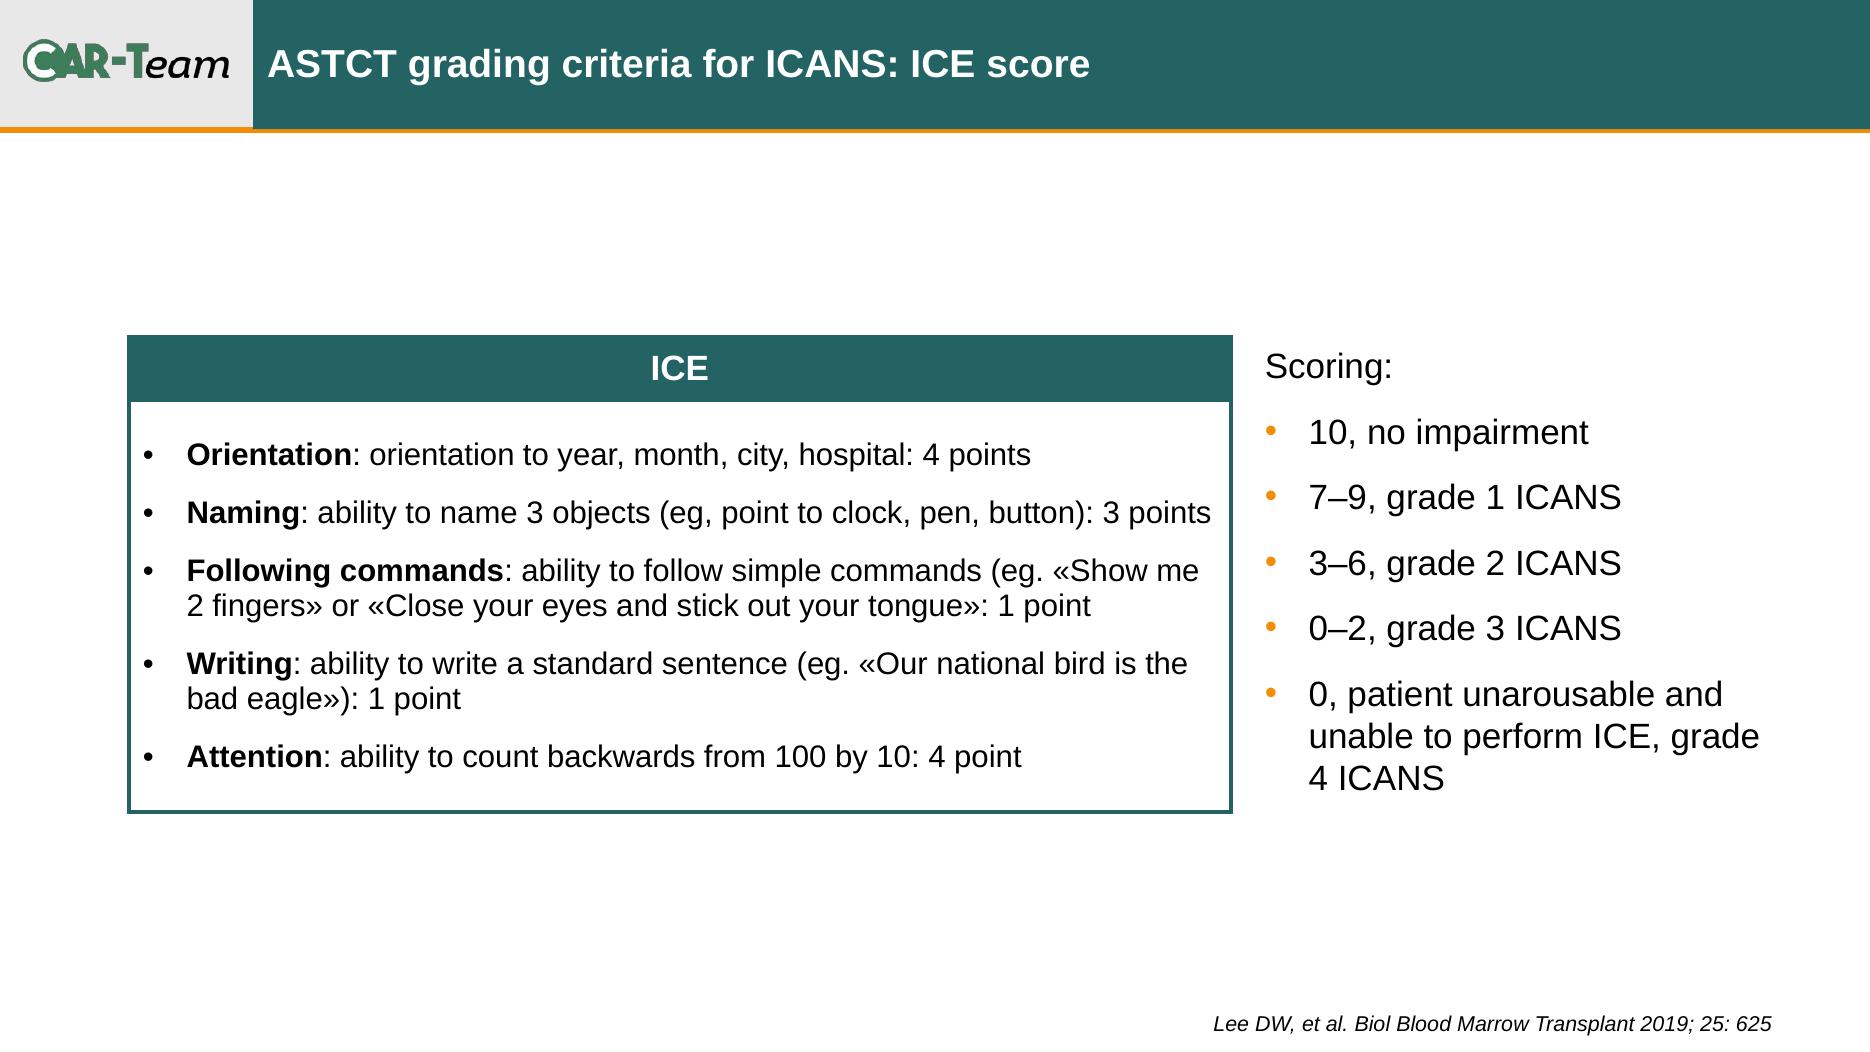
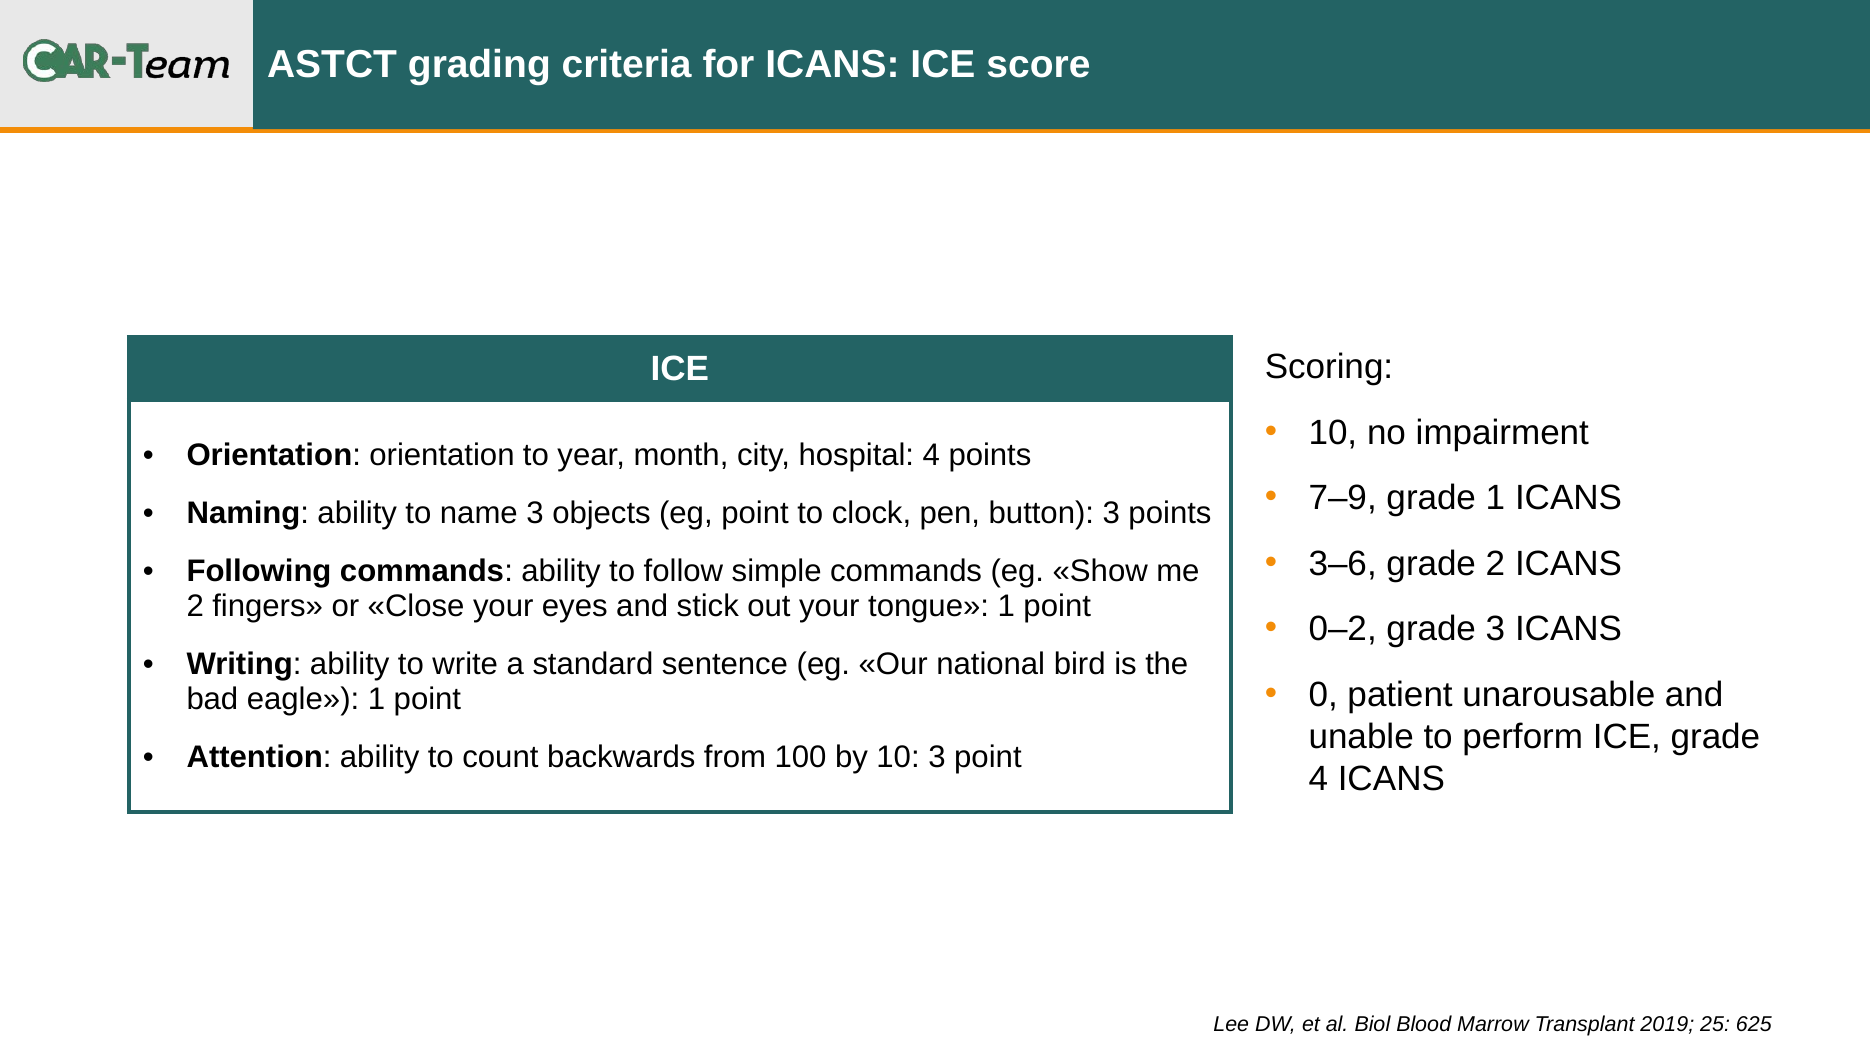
10 4: 4 -> 3
